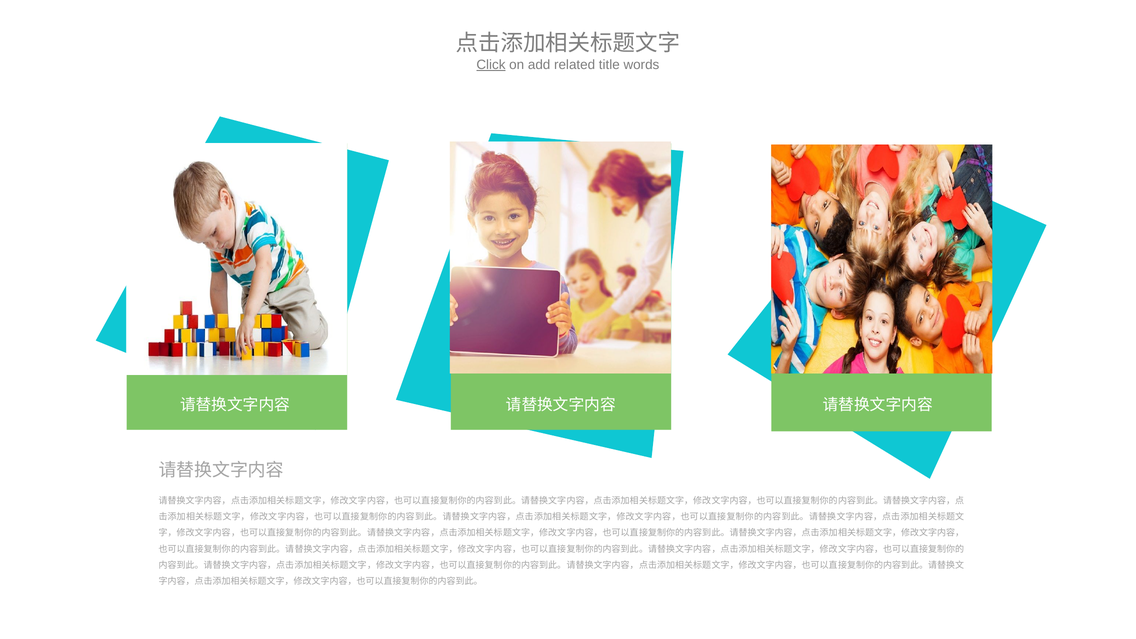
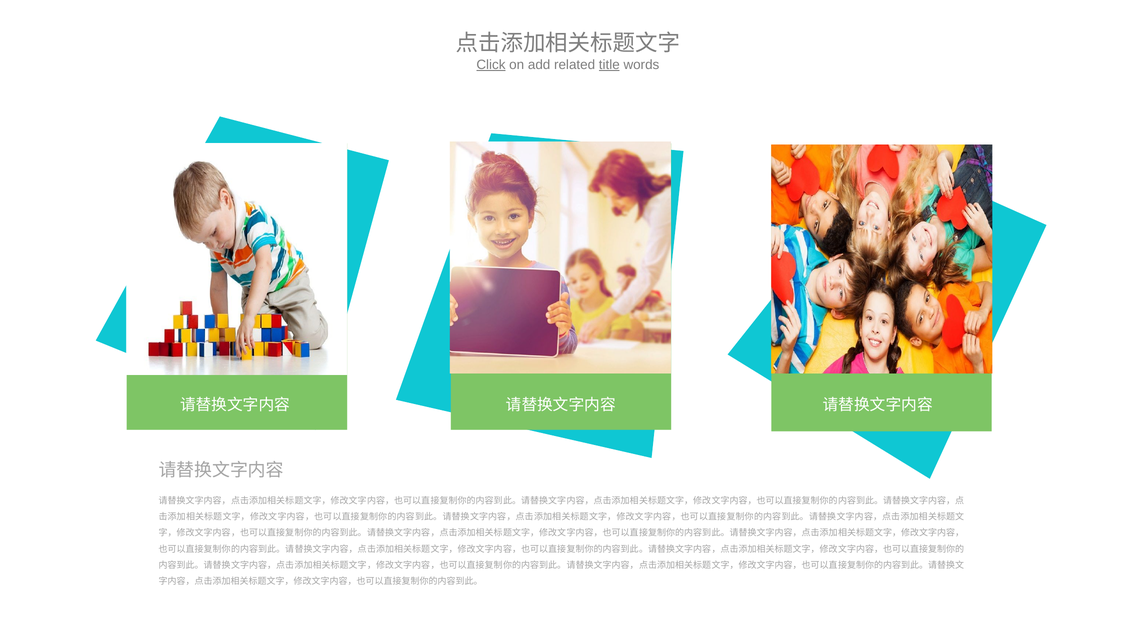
title underline: none -> present
